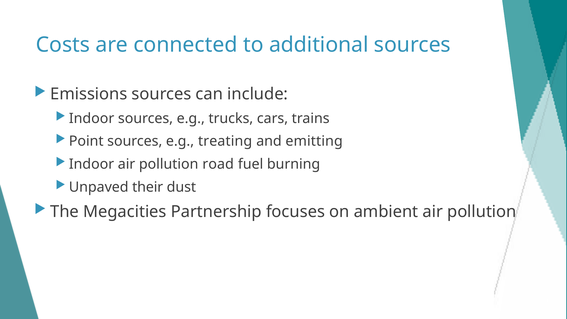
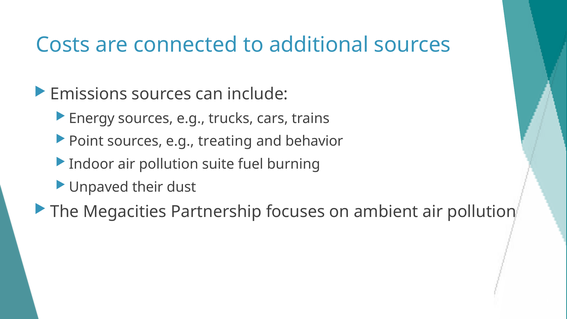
Indoor at (92, 118): Indoor -> Energy
emitting: emitting -> behavior
road: road -> suite
